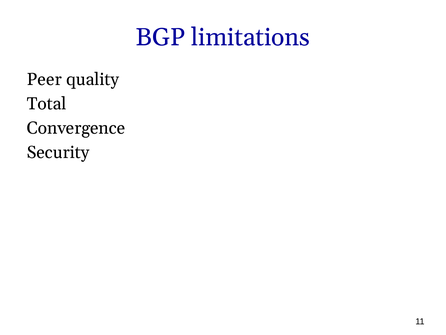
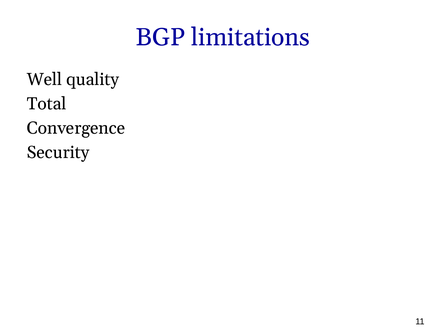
Peer: Peer -> Well
